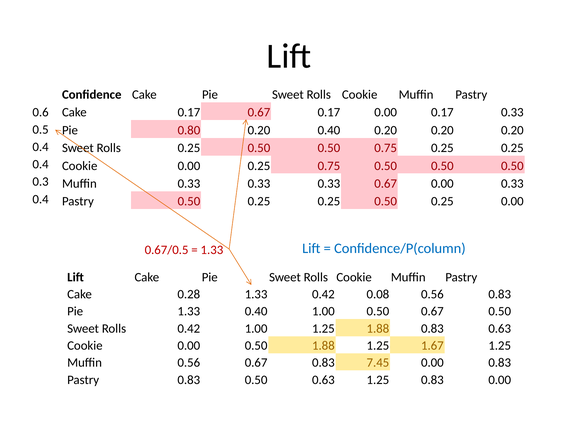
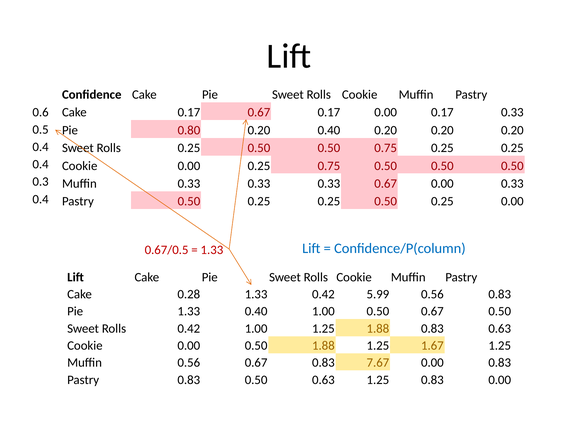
0.08: 0.08 -> 5.99
7.45: 7.45 -> 7.67
